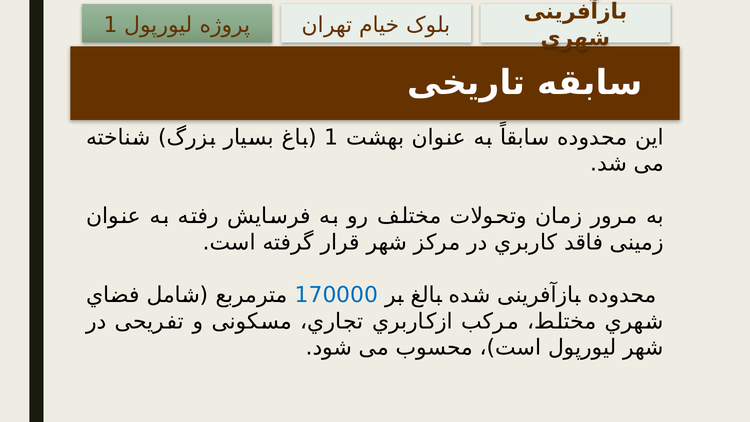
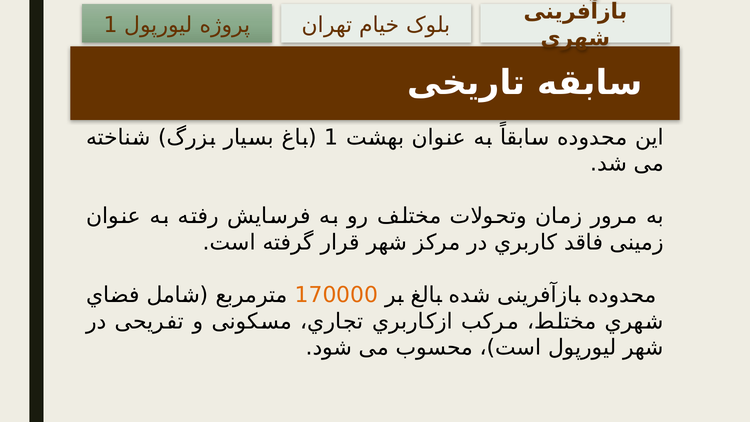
170000 colour: blue -> orange
